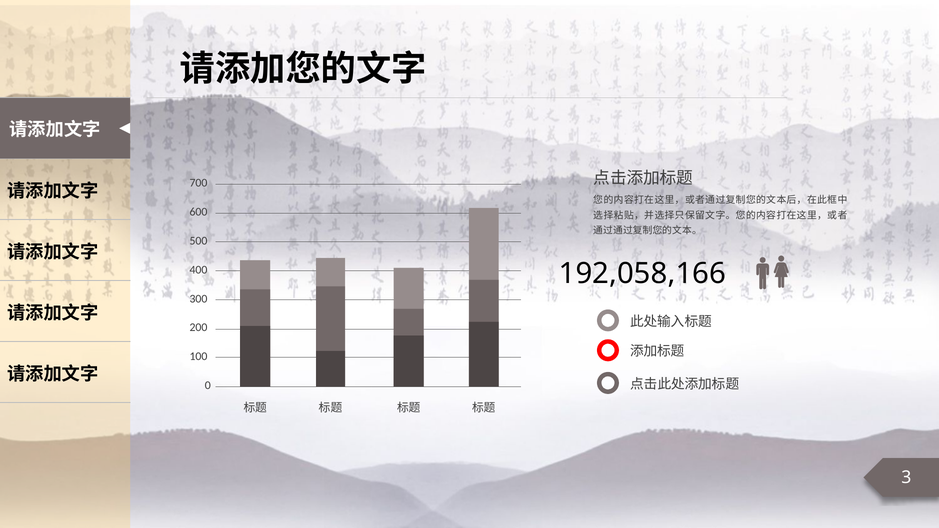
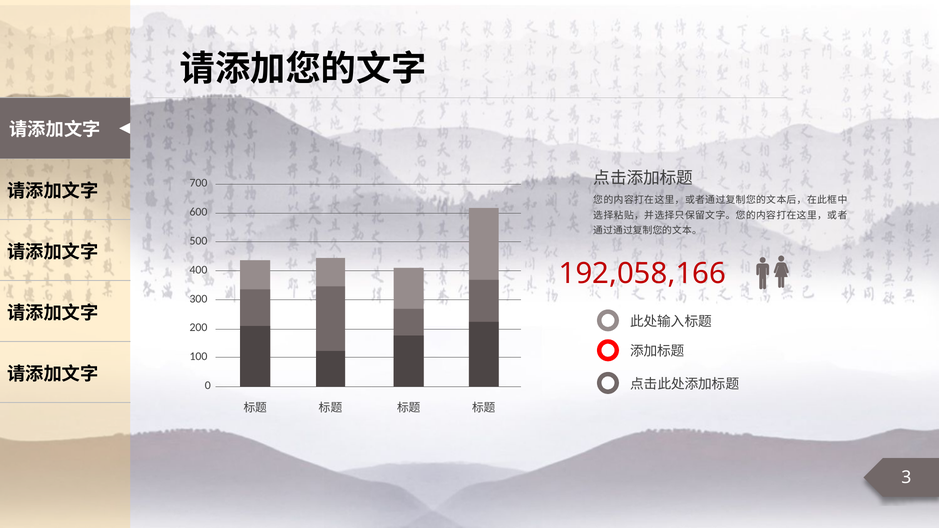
192,058,166 colour: black -> red
